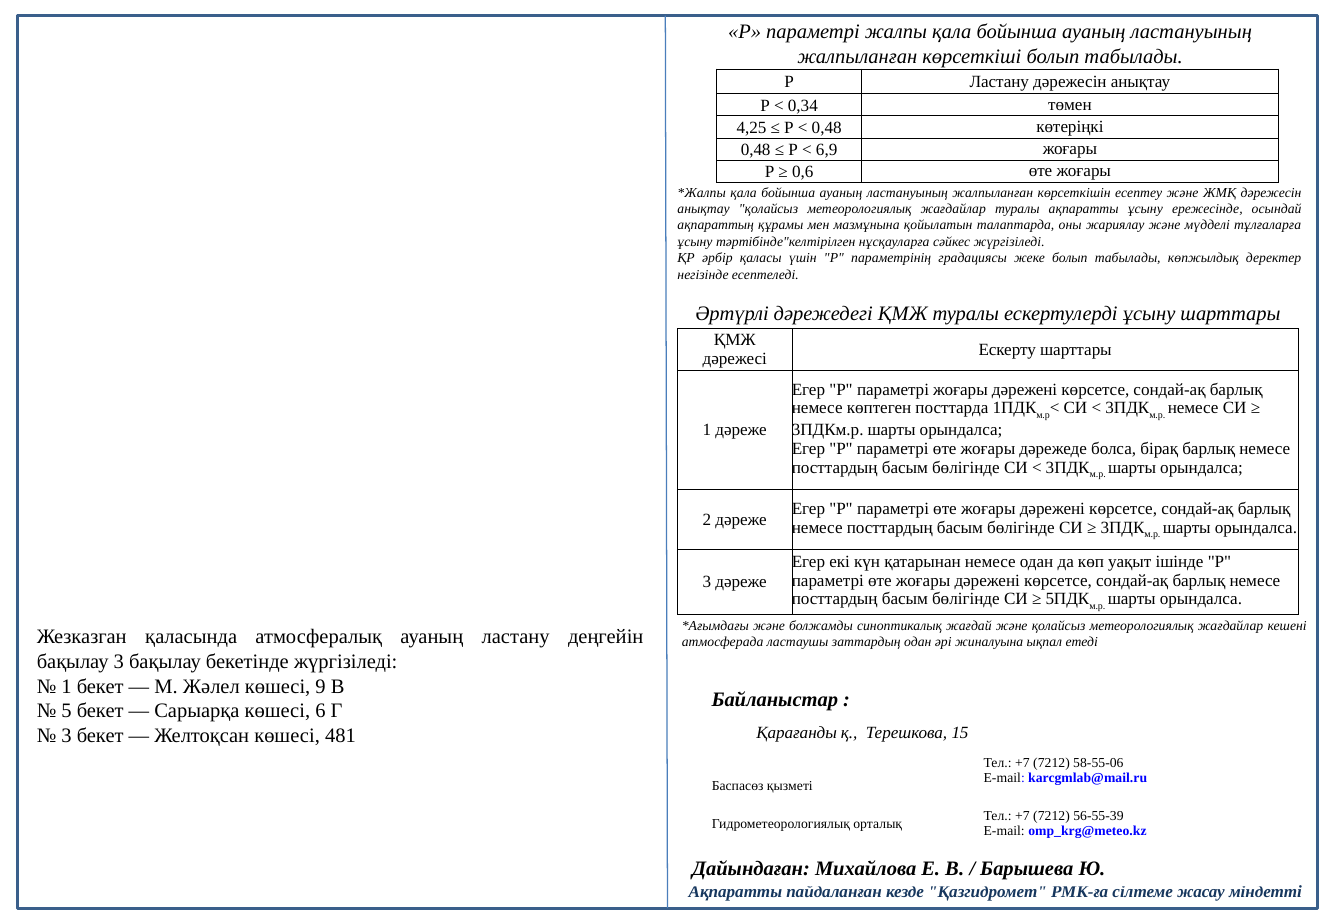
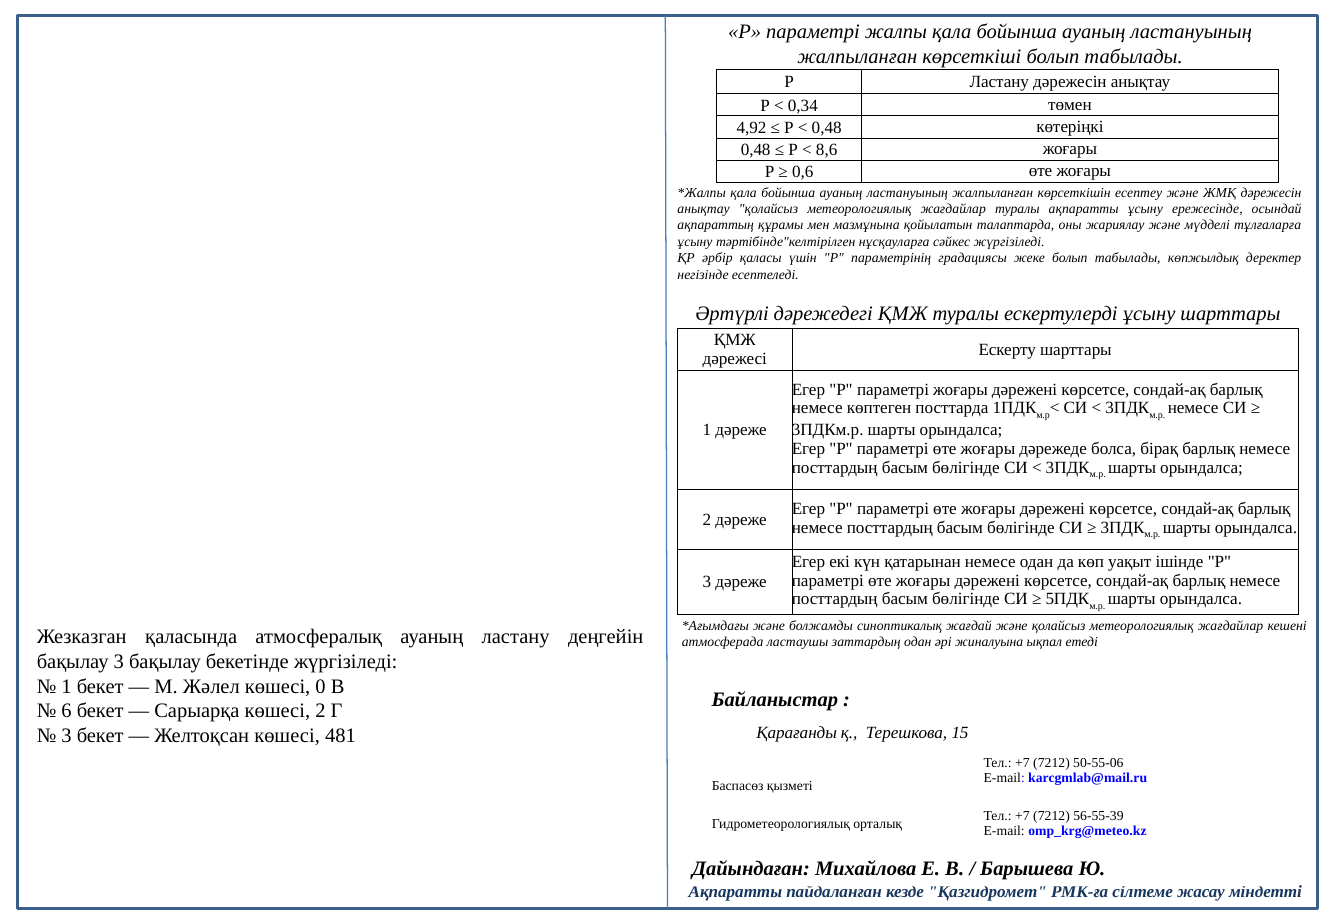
4,25: 4,25 -> 4,92
6,9: 6,9 -> 8,6
9: 9 -> 0
5: 5 -> 6
көшесі 6: 6 -> 2
58-55-06: 58-55-06 -> 50-55-06
